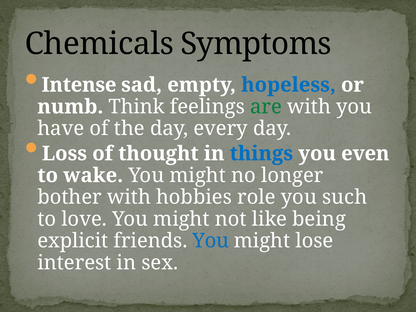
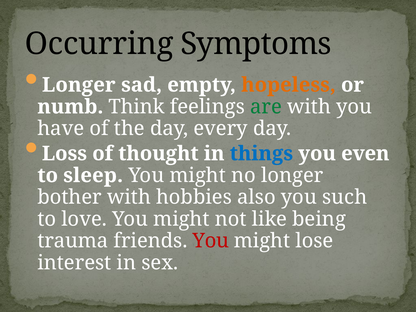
Chemicals: Chemicals -> Occurring
Intense at (79, 85): Intense -> Longer
hopeless colour: blue -> orange
wake: wake -> sleep
role: role -> also
explicit: explicit -> trauma
You at (211, 241) colour: blue -> red
